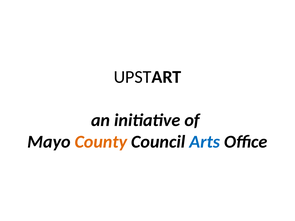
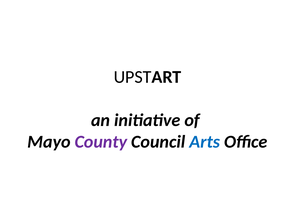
County colour: orange -> purple
